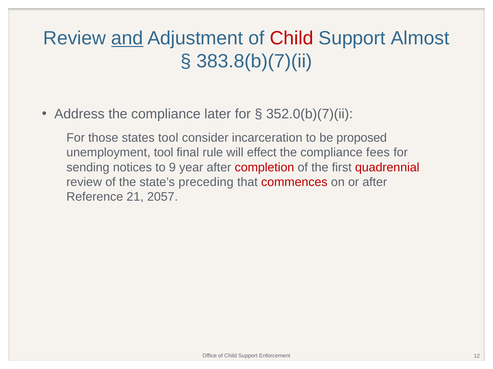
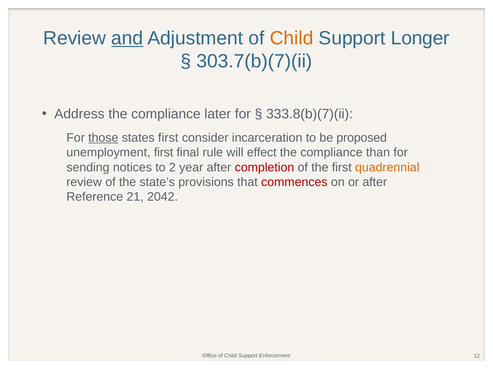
Child at (292, 38) colour: red -> orange
Almost: Almost -> Longer
383.8(b)(7)(ii: 383.8(b)(7)(ii -> 303.7(b)(7)(ii
352.0(b)(7)(ii: 352.0(b)(7)(ii -> 333.8(b)(7)(ii
those underline: none -> present
states tool: tool -> first
unemployment tool: tool -> first
fees: fees -> than
9: 9 -> 2
quadrennial colour: red -> orange
preceding: preceding -> provisions
2057: 2057 -> 2042
